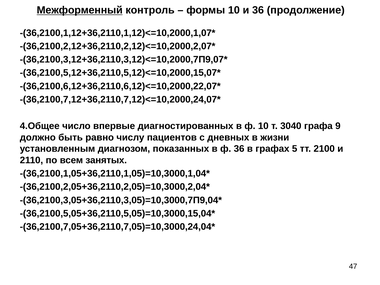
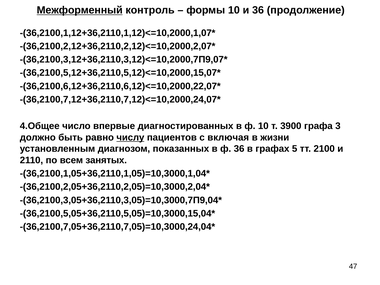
3040: 3040 -> 3900
9: 9 -> 3
числу underline: none -> present
дневных: дневных -> включая
